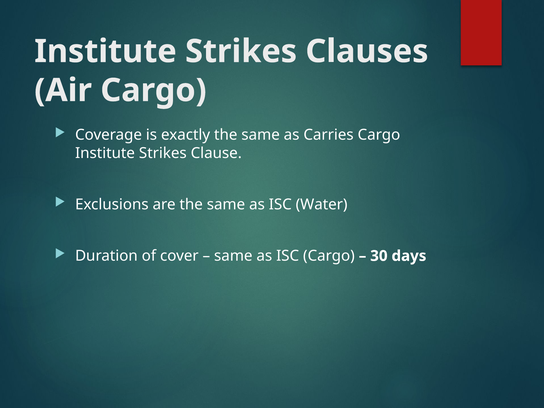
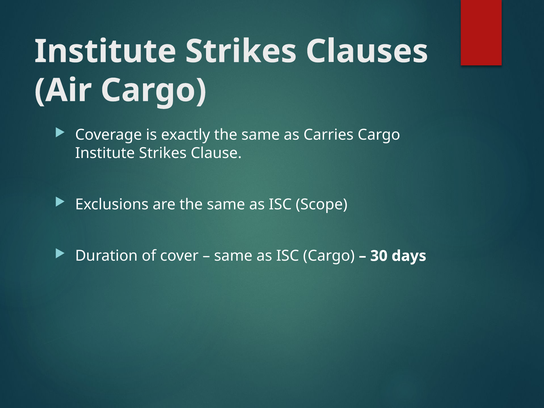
Water: Water -> Scope
